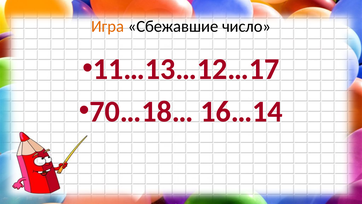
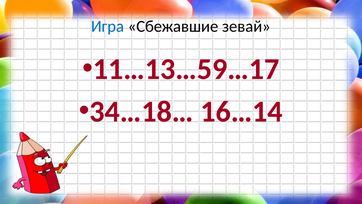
Игра colour: orange -> blue
число: число -> зевай
11…13…12…17: 11…13…12…17 -> 11…13…59…17
70…18…: 70…18… -> 34…18…
